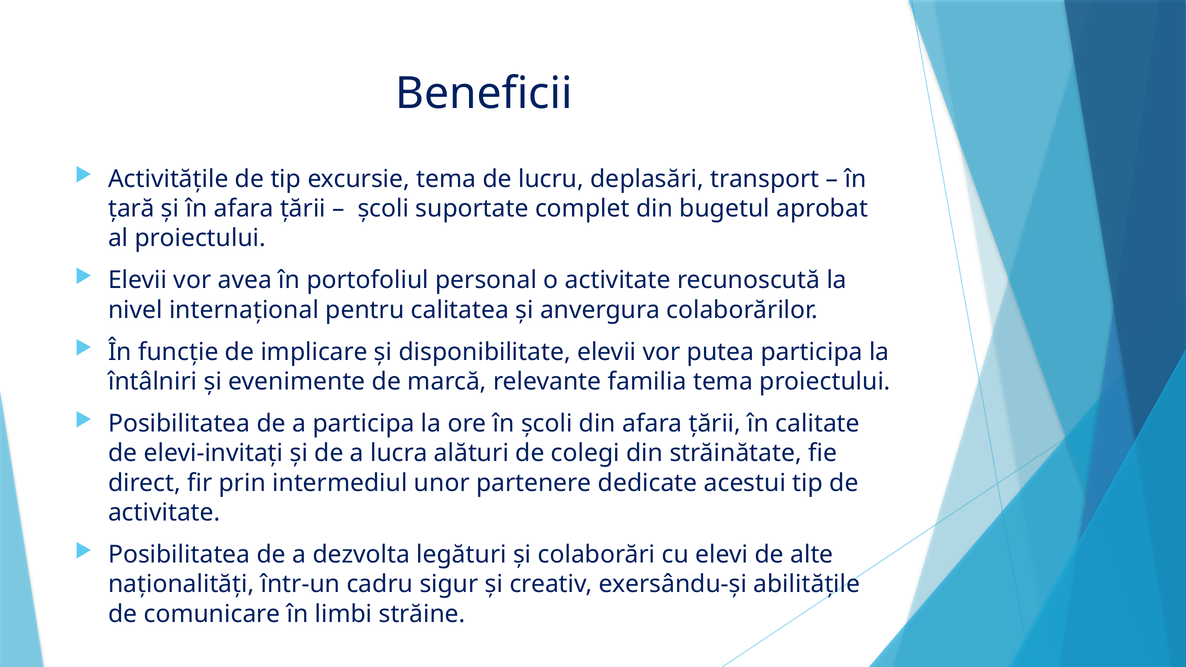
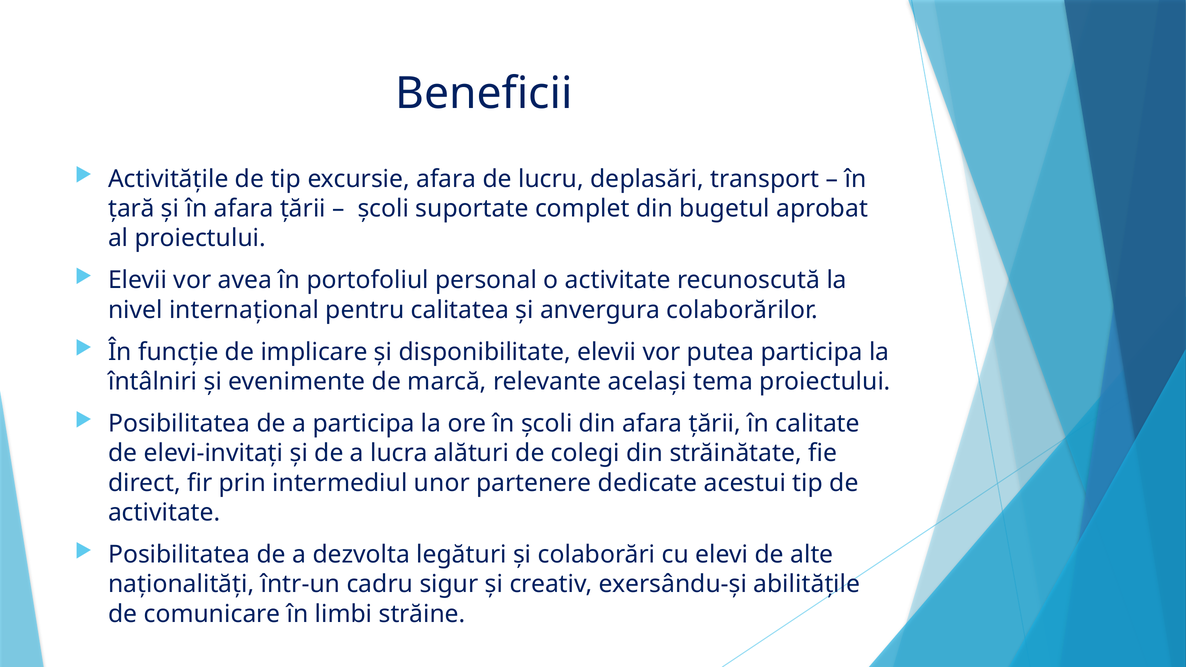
excursie tema: tema -> afara
familia: familia -> același
